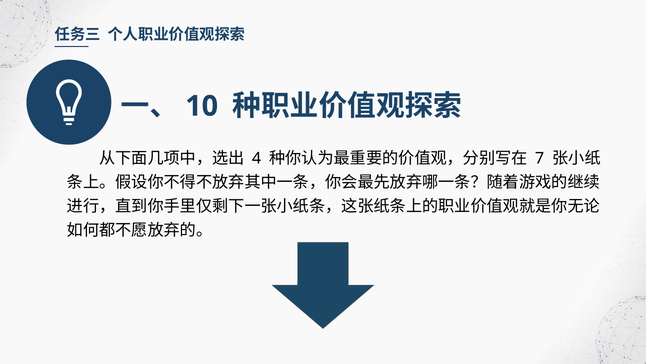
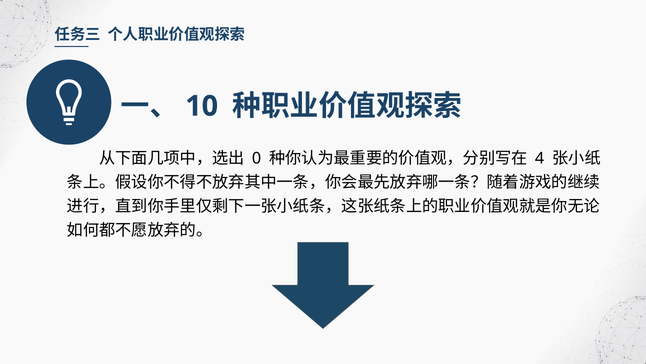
4: 4 -> 0
7: 7 -> 4
